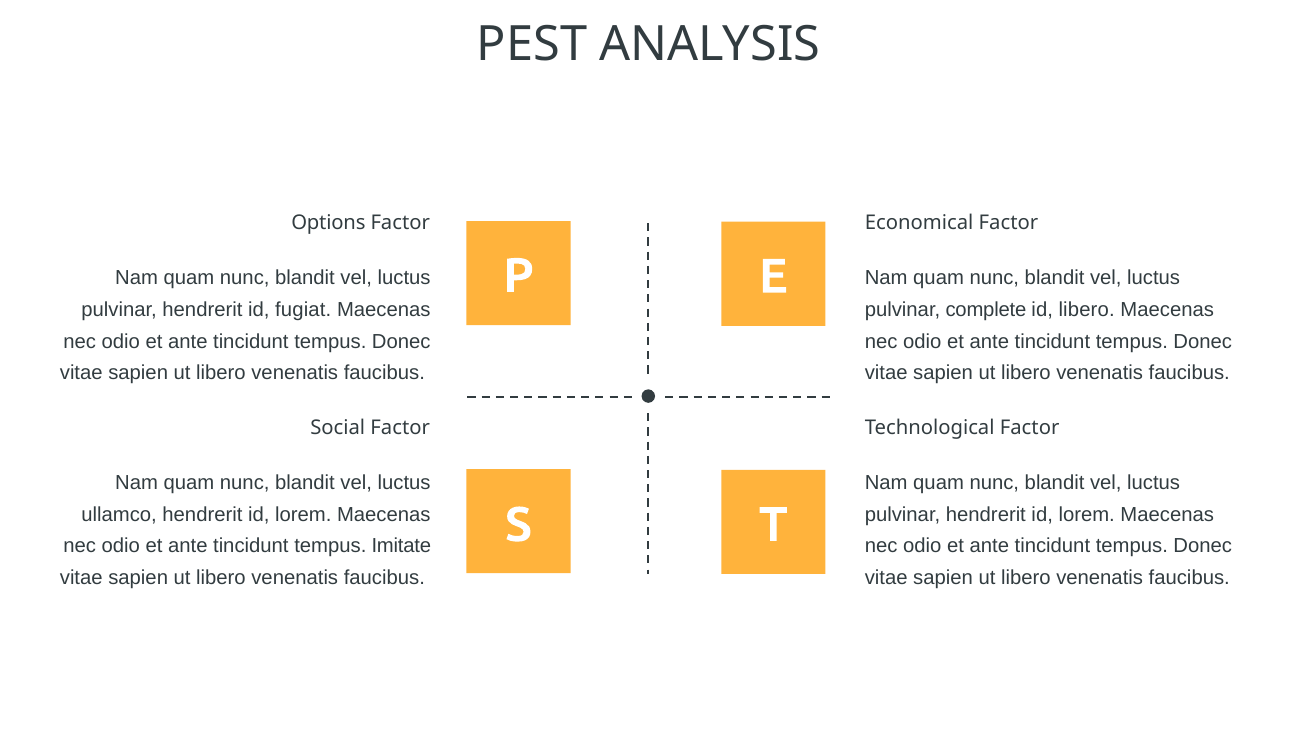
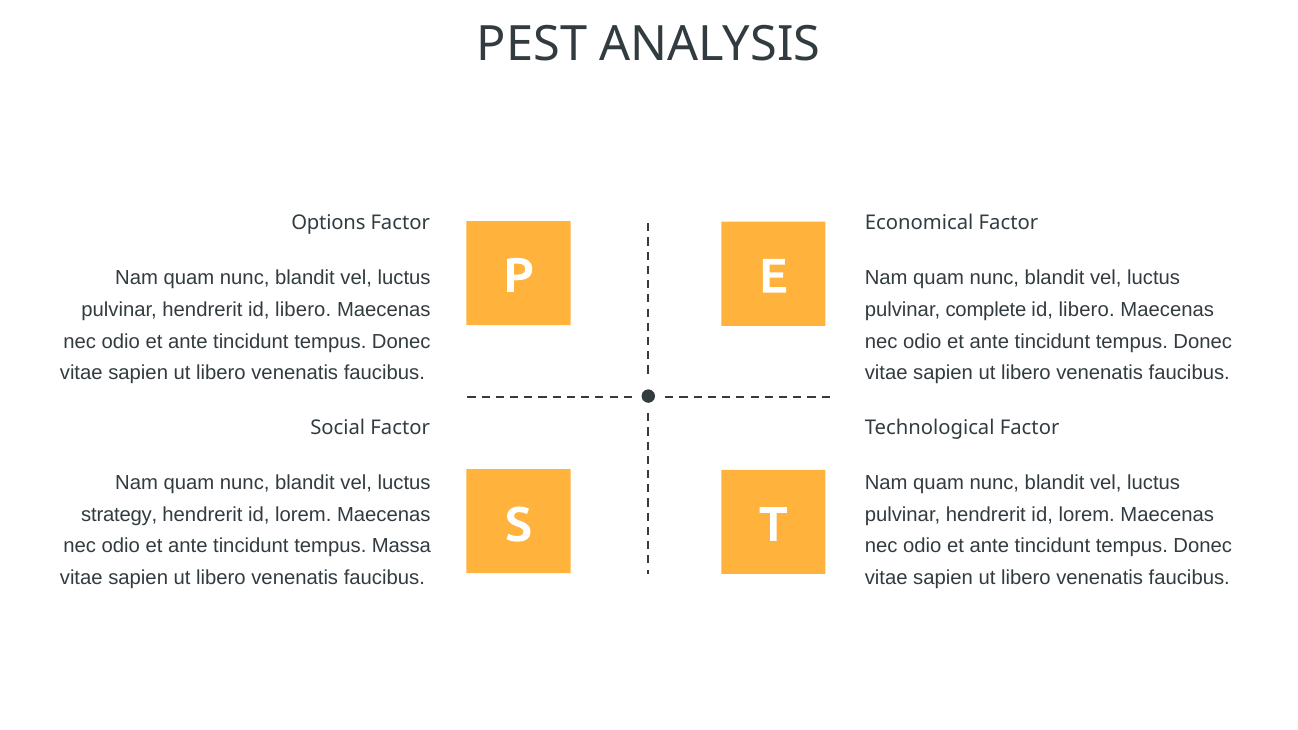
hendrerit id fugiat: fugiat -> libero
ullamco: ullamco -> strategy
Imitate: Imitate -> Massa
